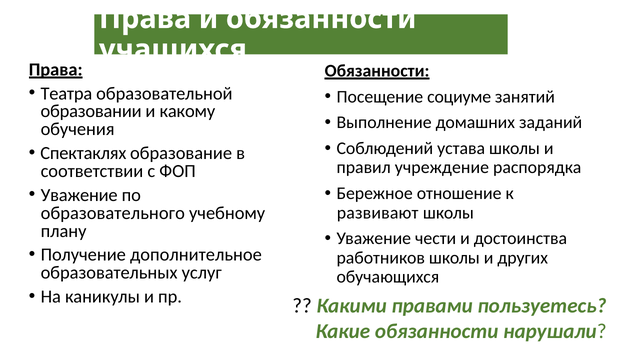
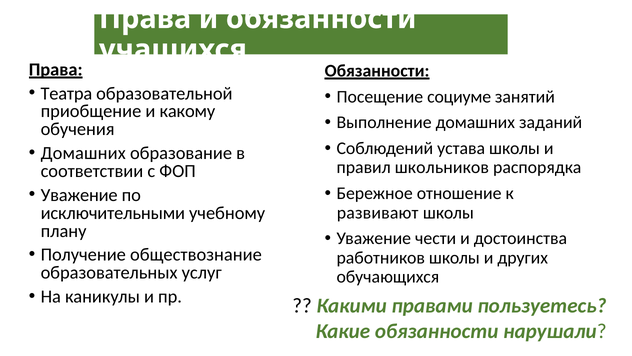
образовании: образовании -> приобщение
Спектаклях at (83, 153): Спектаклях -> Домашних
учреждение: учреждение -> школьников
образовательного: образовательного -> исключительными
дополнительное: дополнительное -> обществознание
